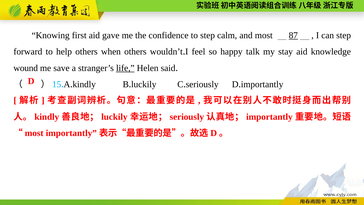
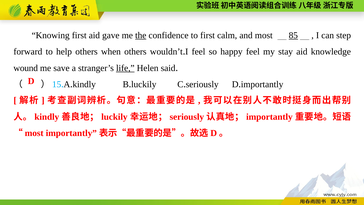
the underline: none -> present
to step: step -> first
87: 87 -> 85
happy talk: talk -> feel
